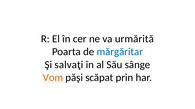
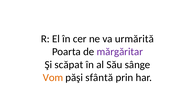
mărgăritar colour: blue -> purple
salvaţi: salvaţi -> scăpat
scăpat: scăpat -> sfântă
